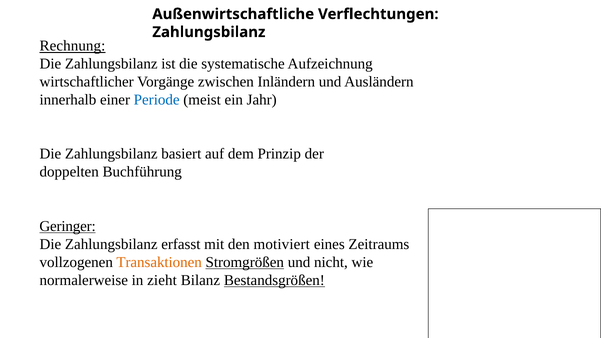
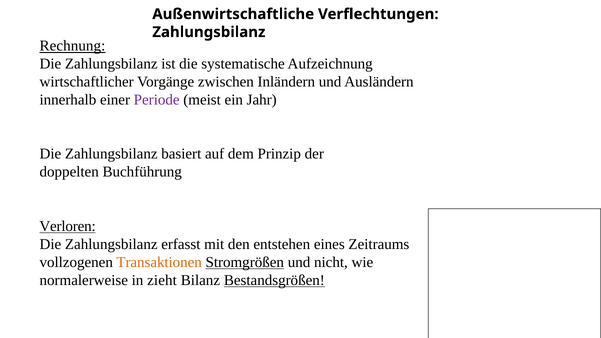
Periode colour: blue -> purple
Geringer: Geringer -> Verloren
motiviert: motiviert -> entstehen
